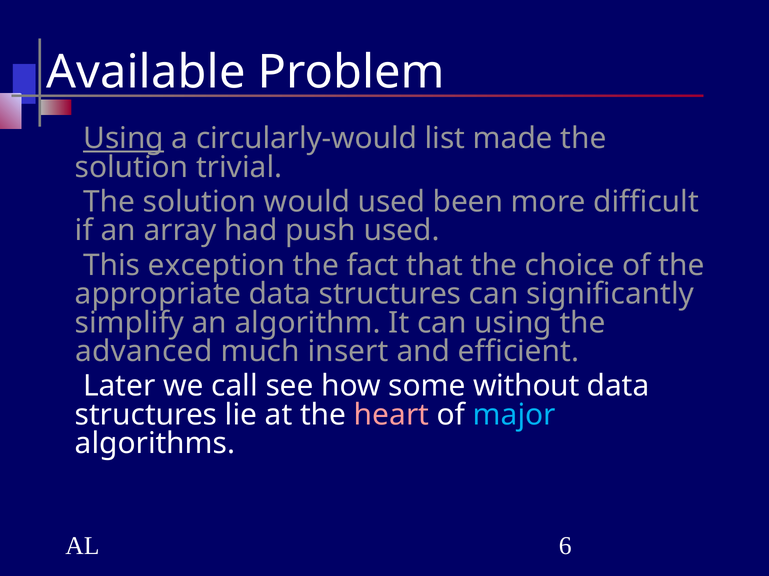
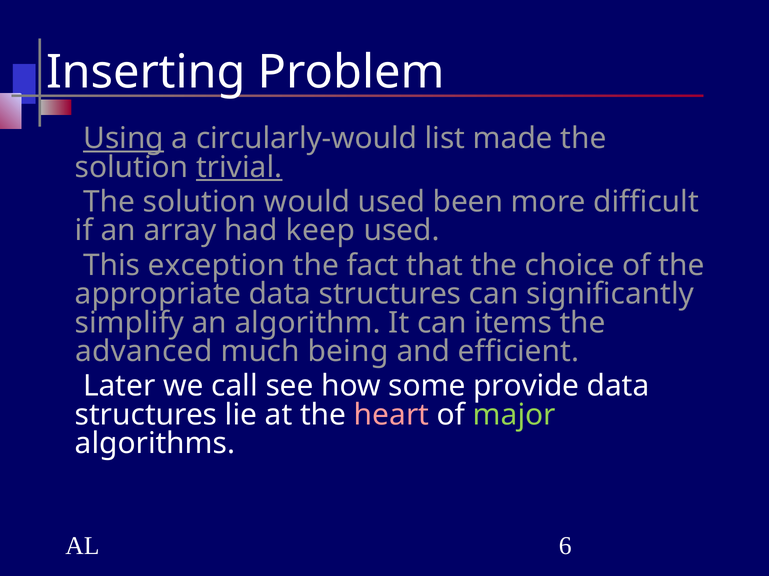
Available: Available -> Inserting
trivial underline: none -> present
push: push -> keep
can using: using -> items
insert: insert -> being
without: without -> provide
major colour: light blue -> light green
